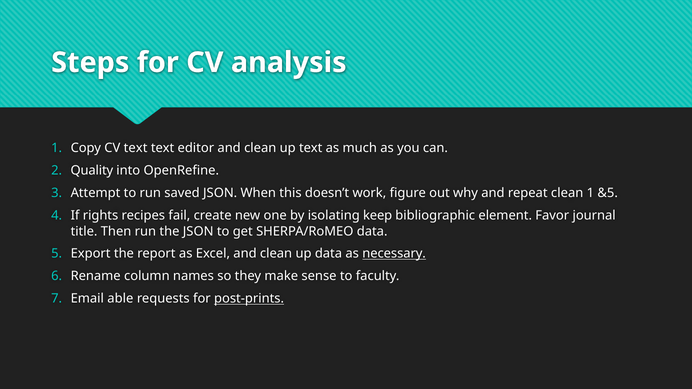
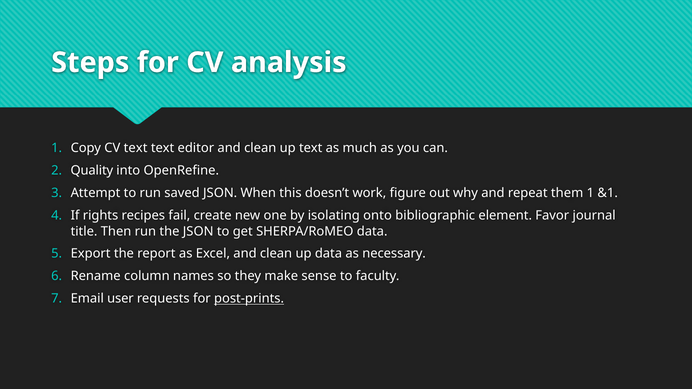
repeat clean: clean -> them
&5: &5 -> &1
keep: keep -> onto
necessary underline: present -> none
able: able -> user
